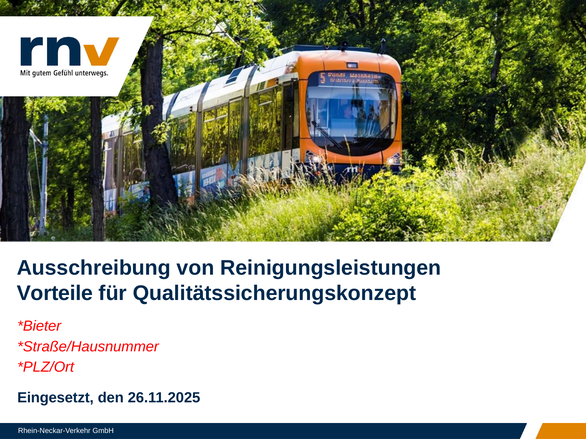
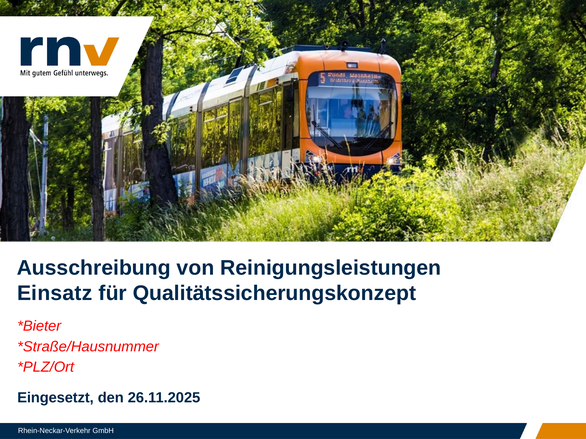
Vorteile: Vorteile -> Einsatz
